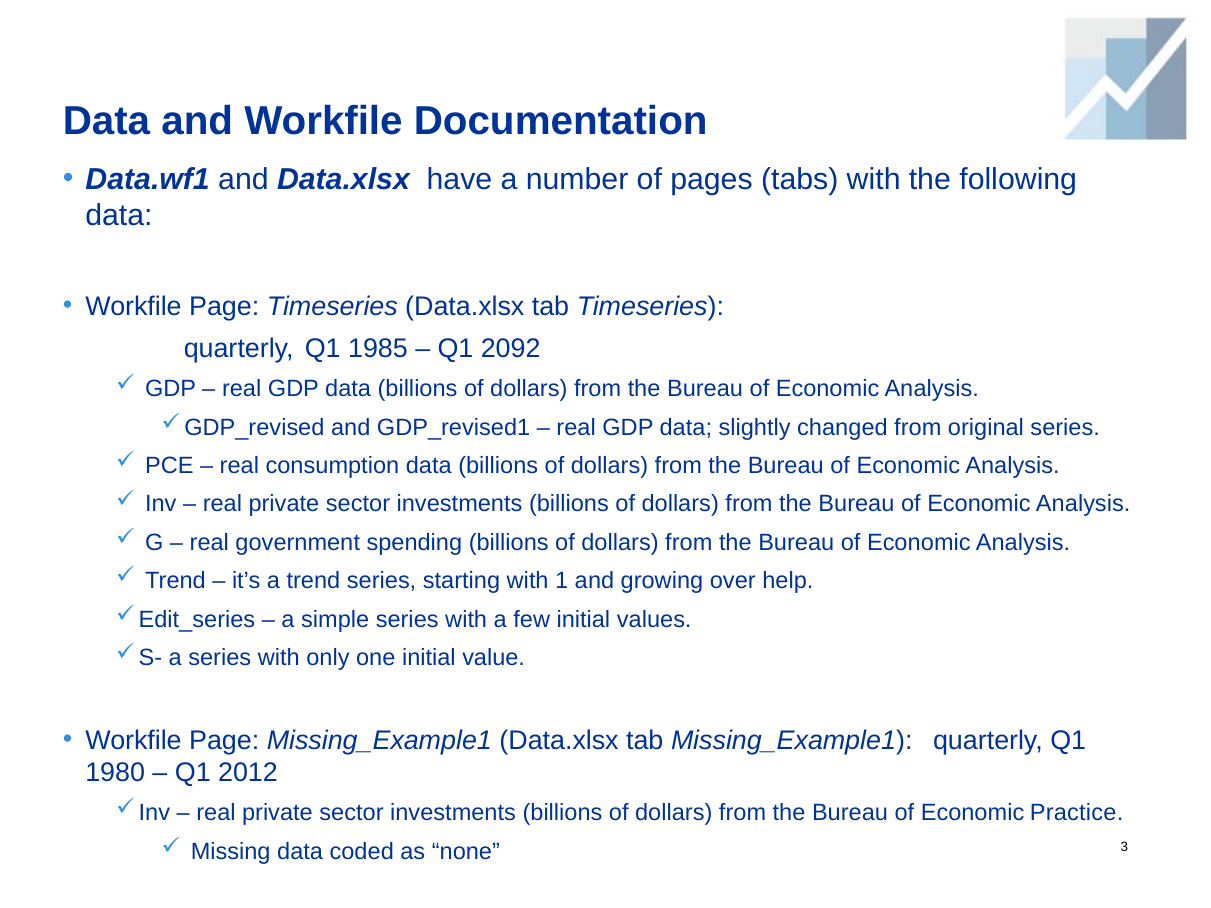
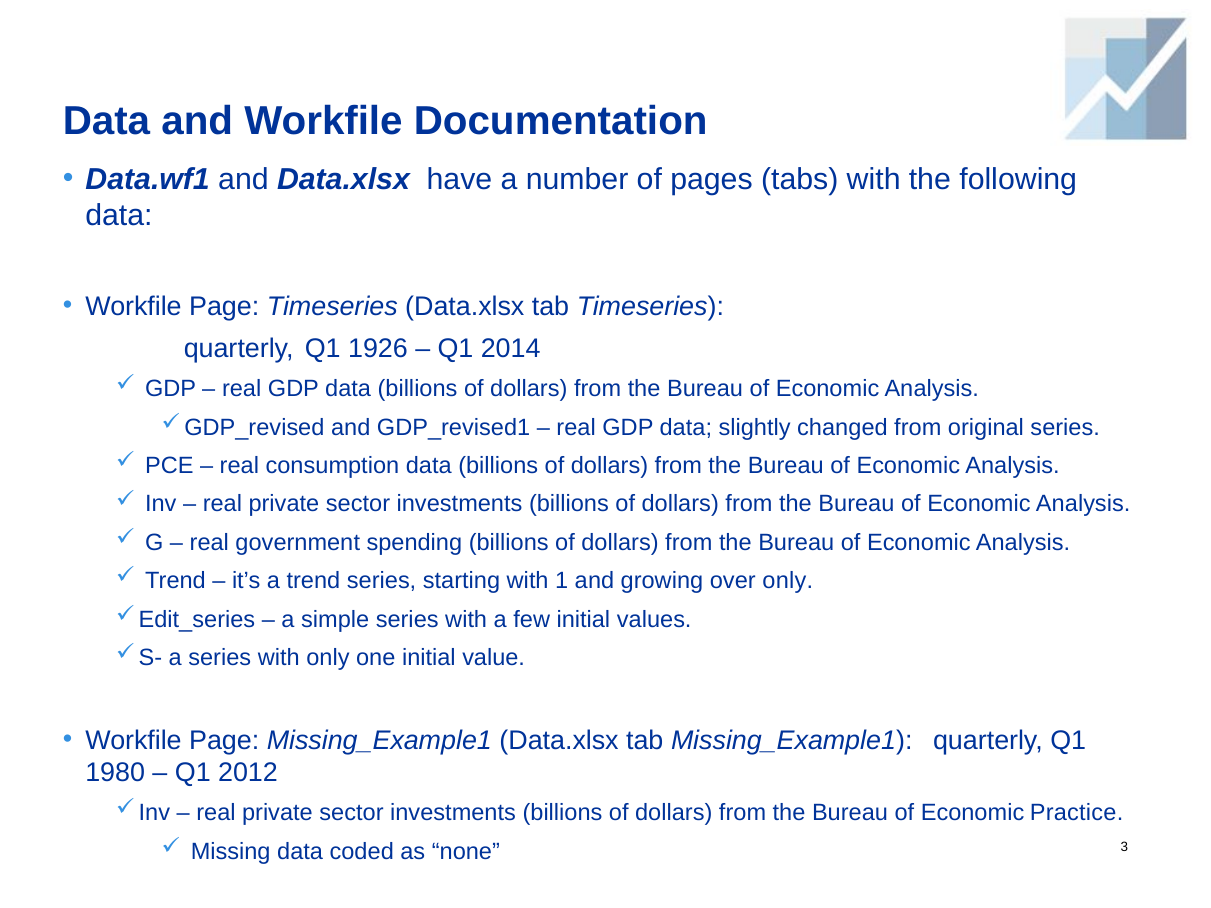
1985: 1985 -> 1926
2092: 2092 -> 2014
over help: help -> only
